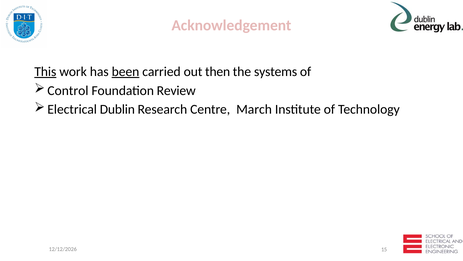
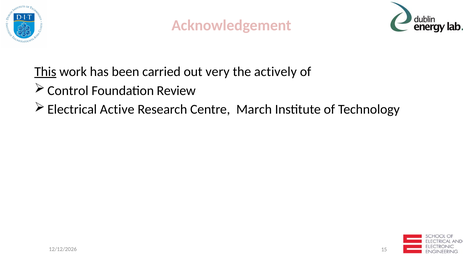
been underline: present -> none
then: then -> very
systems: systems -> actively
Dublin: Dublin -> Active
